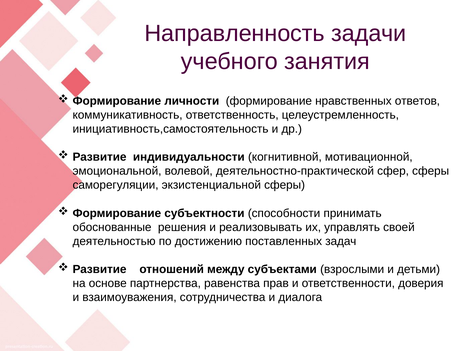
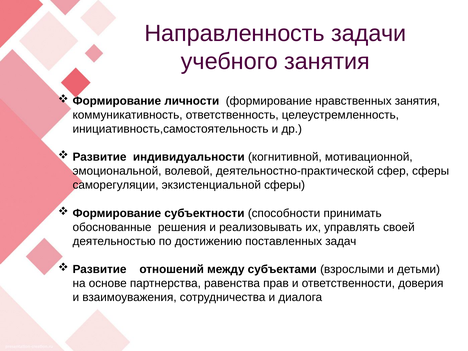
нравственных ответов: ответов -> занятия
